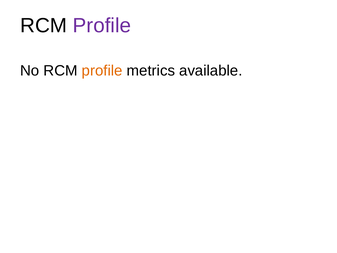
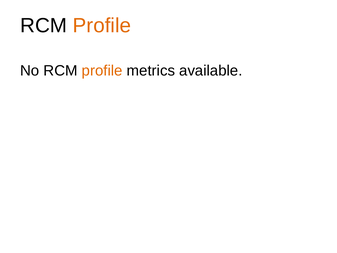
Profile at (102, 26) colour: purple -> orange
